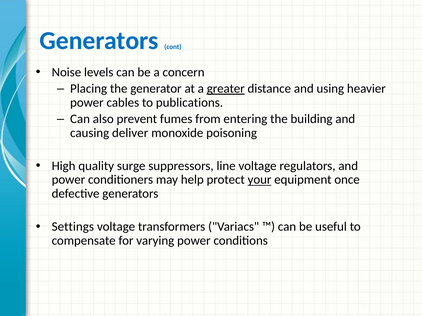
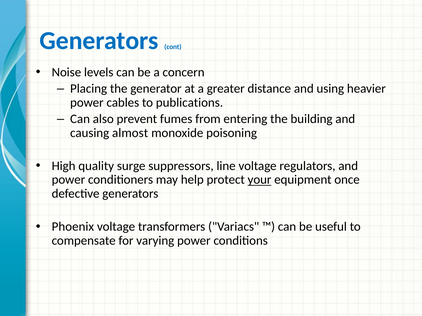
greater underline: present -> none
deliver: deliver -> almost
Settings: Settings -> Phoenix
